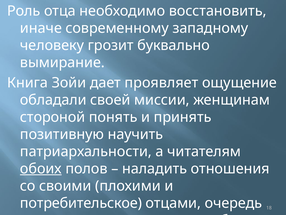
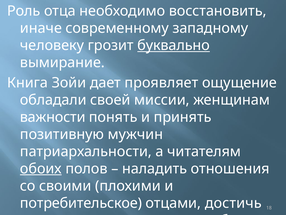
буквально underline: none -> present
стороной: стороной -> важности
научить: научить -> мужчин
очередь: очередь -> достичь
